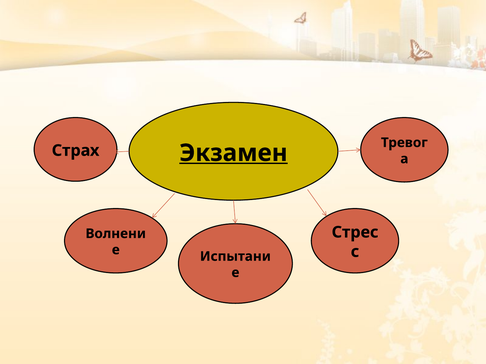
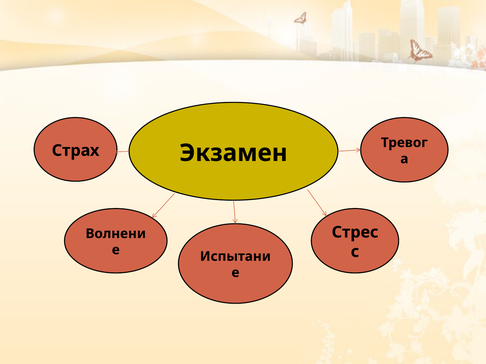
Экзамен underline: present -> none
